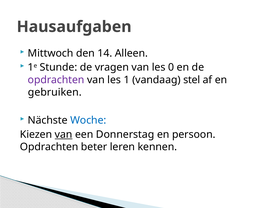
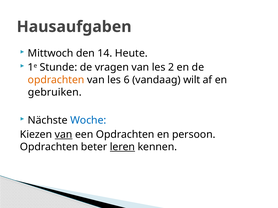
Alleen: Alleen -> Heute
0: 0 -> 2
opdrachten at (56, 80) colour: purple -> orange
1: 1 -> 6
stel: stel -> wilt
een Donnerstag: Donnerstag -> Opdrachten
leren underline: none -> present
